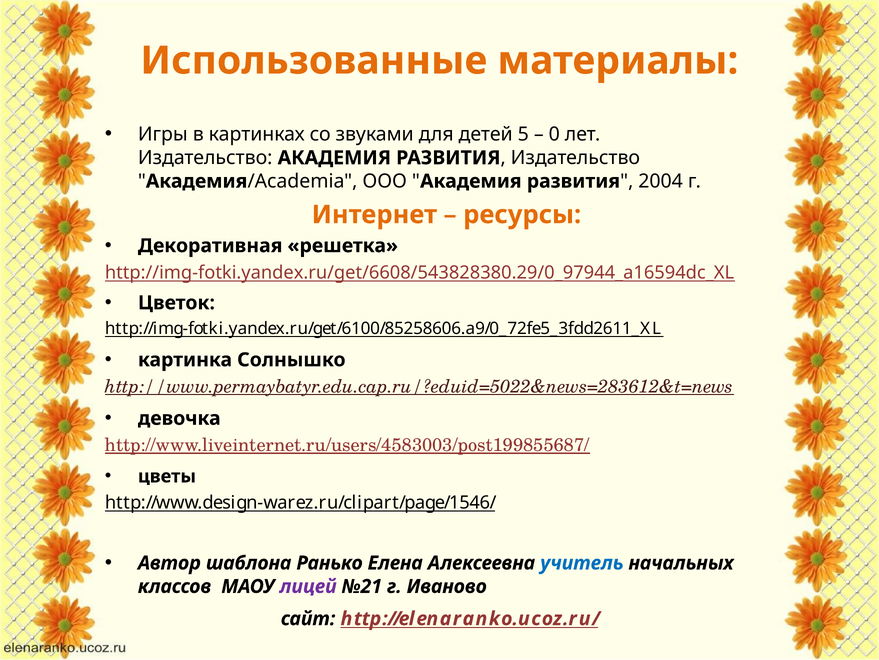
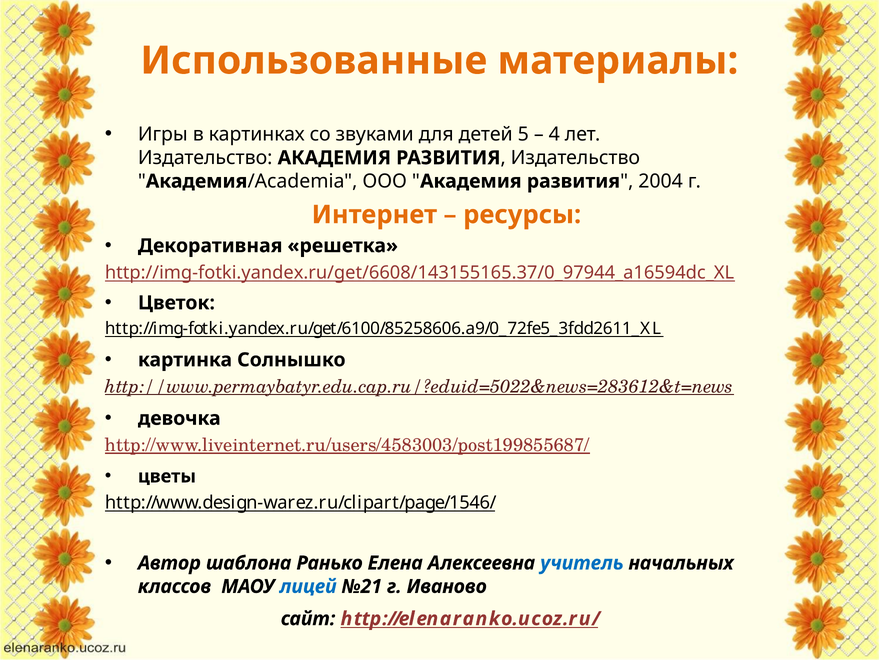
0: 0 -> 4
http://img-fotki.yandex.ru/get/6608/543828380.29/0_97944_a16594dc_XL: http://img-fotki.yandex.ru/get/6608/543828380.29/0_97944_a16594dc_XL -> http://img-fotki.yandex.ru/get/6608/143155165.37/0_97944_a16594dc_XL
лицей colour: purple -> blue
